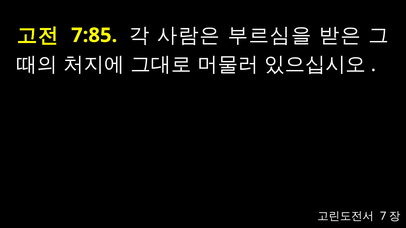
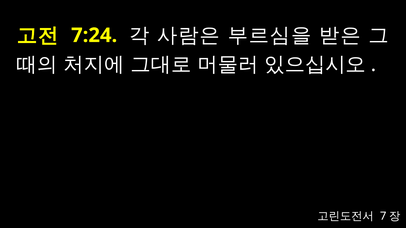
7:85: 7:85 -> 7:24
